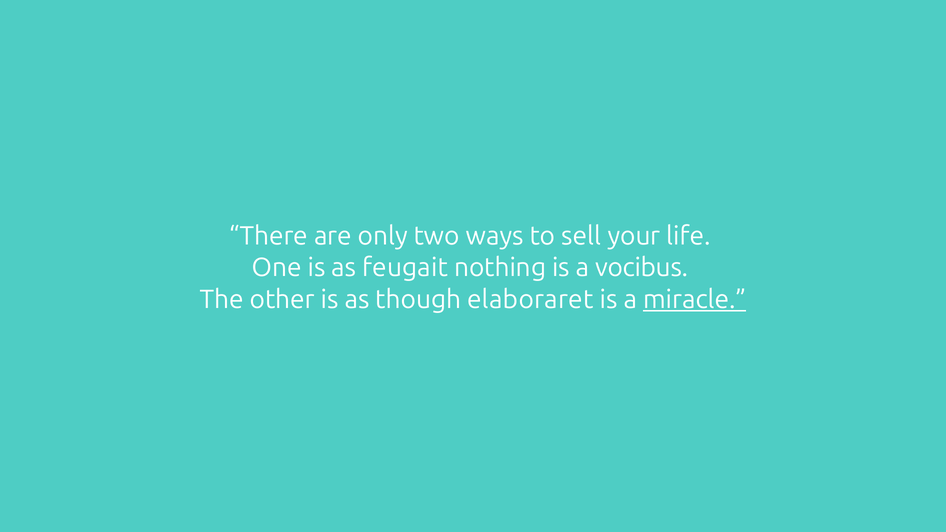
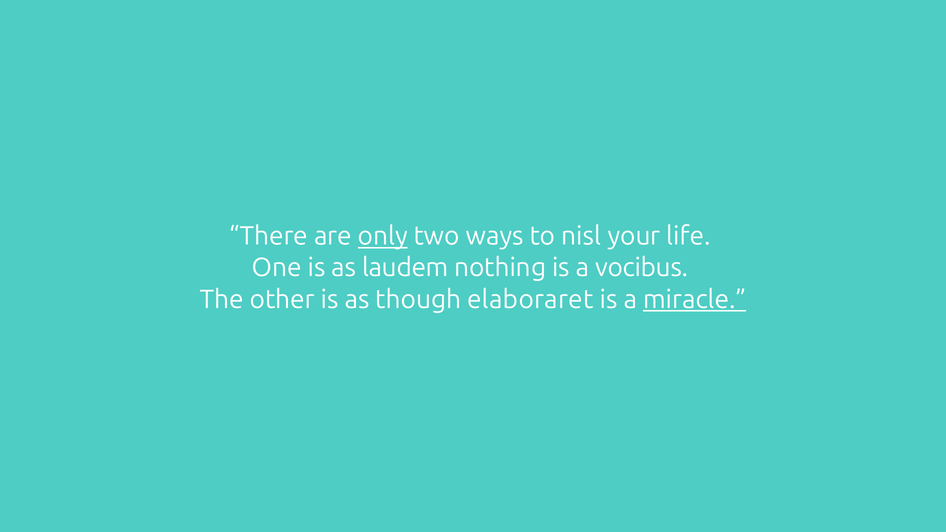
only underline: none -> present
sell: sell -> nisl
feugait: feugait -> laudem
